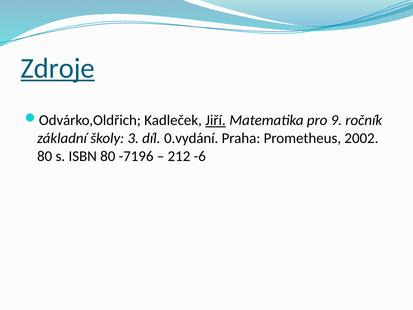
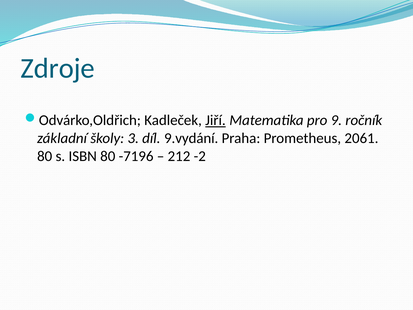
Zdroje underline: present -> none
0.vydání: 0.vydání -> 9.vydání
2002: 2002 -> 2061
-6: -6 -> -2
